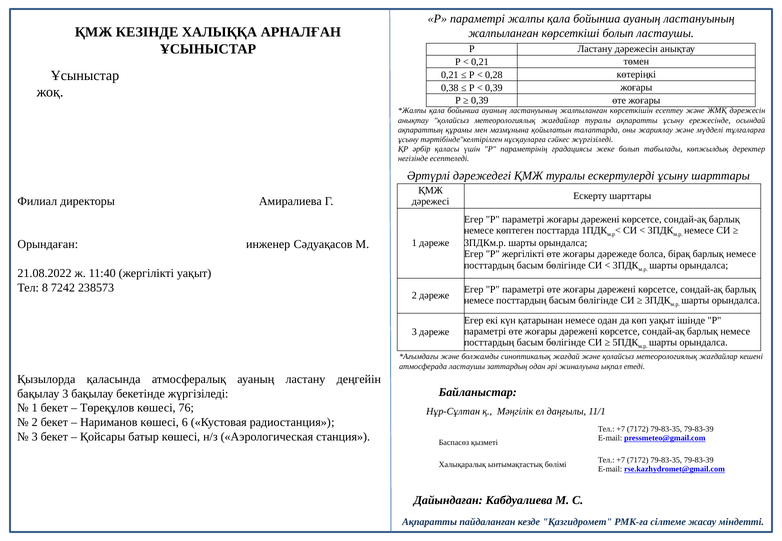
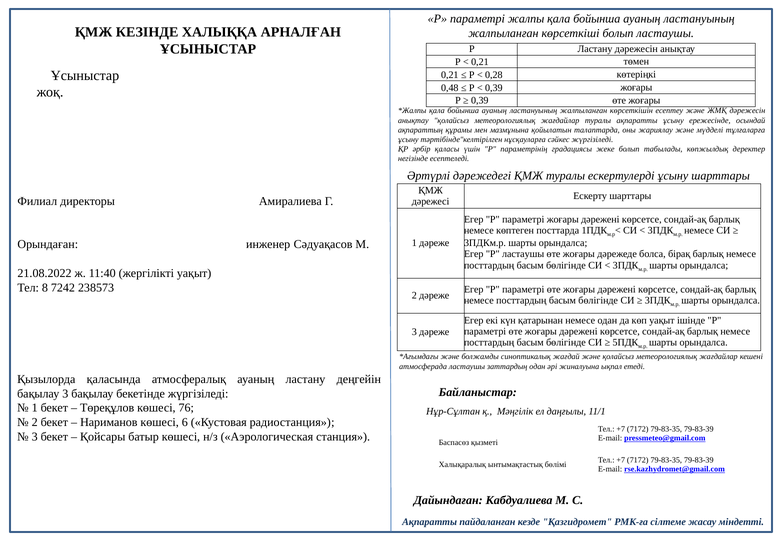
0,38: 0,38 -> 0,48
P жергілікті: жергілікті -> ластаушы
